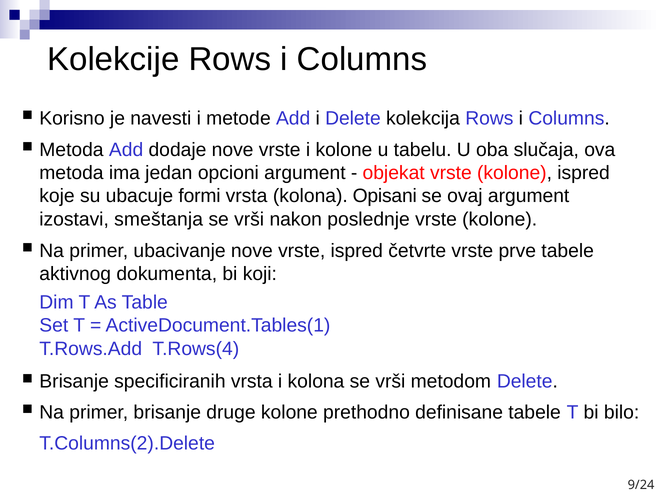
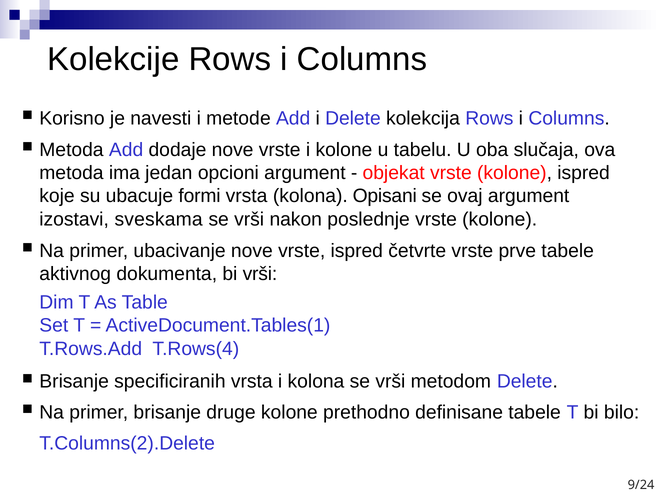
smeštanja: smeštanja -> sveskama
bi koji: koji -> vrši
